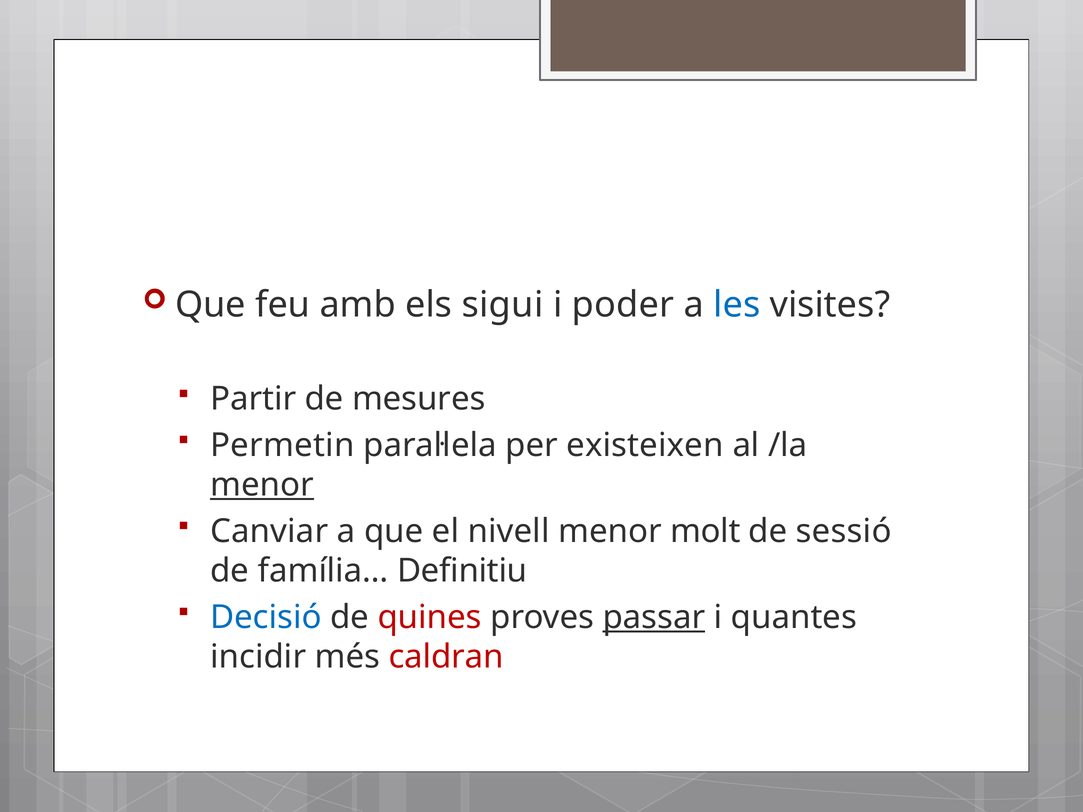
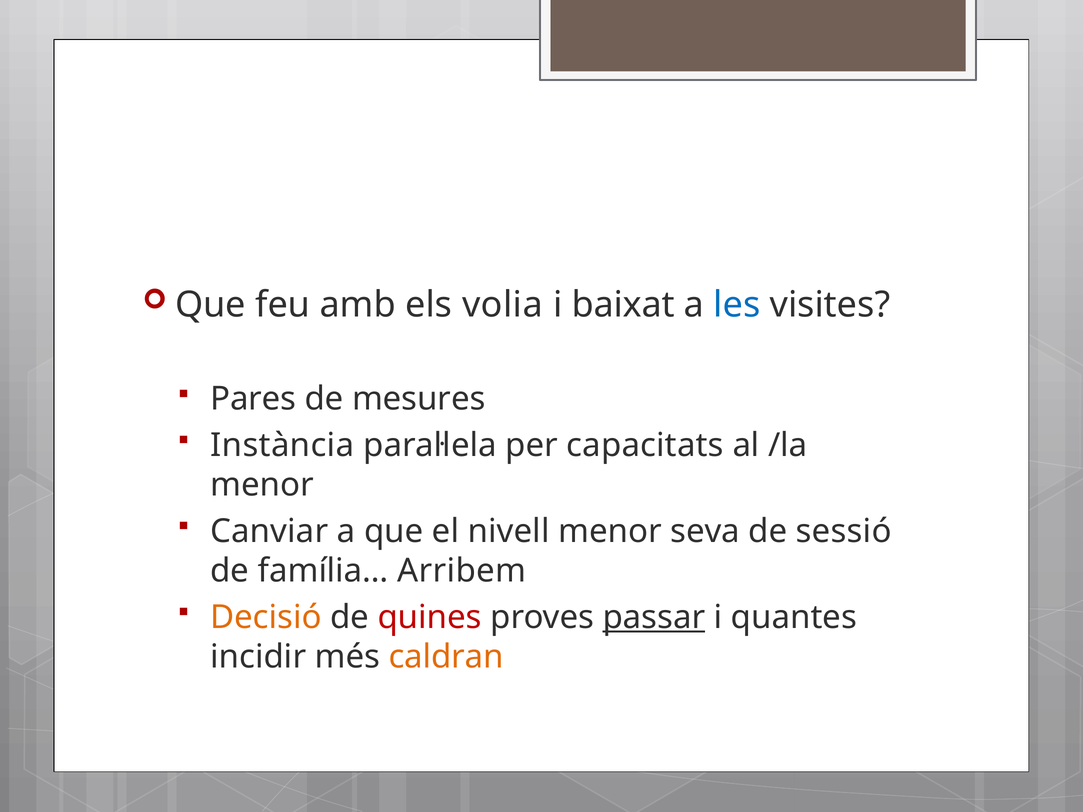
sigui: sigui -> volia
poder: poder -> baixat
Partir: Partir -> Pares
Permetin: Permetin -> Instància
existeixen: existeixen -> capacitats
menor at (262, 485) underline: present -> none
molt: molt -> seva
Definitiu: Definitiu -> Arribem
Decisió colour: blue -> orange
caldran colour: red -> orange
